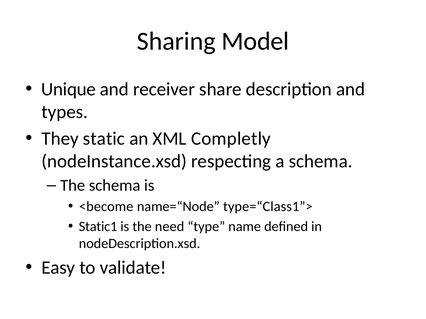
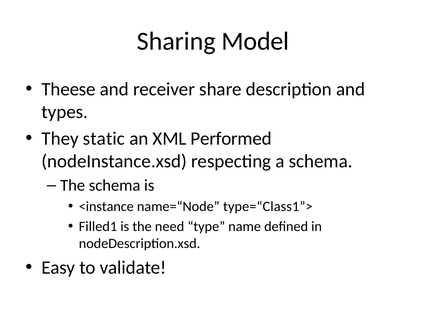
Unique: Unique -> Theese
Completly: Completly -> Performed
<become: <become -> <instance
Static1: Static1 -> Filled1
